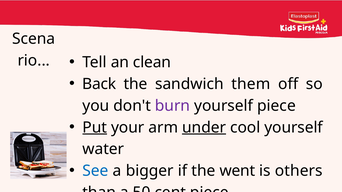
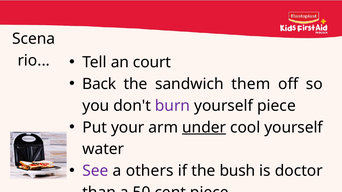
clean: clean -> court
Put underline: present -> none
See colour: blue -> purple
bigger: bigger -> others
went: went -> bush
others: others -> doctor
